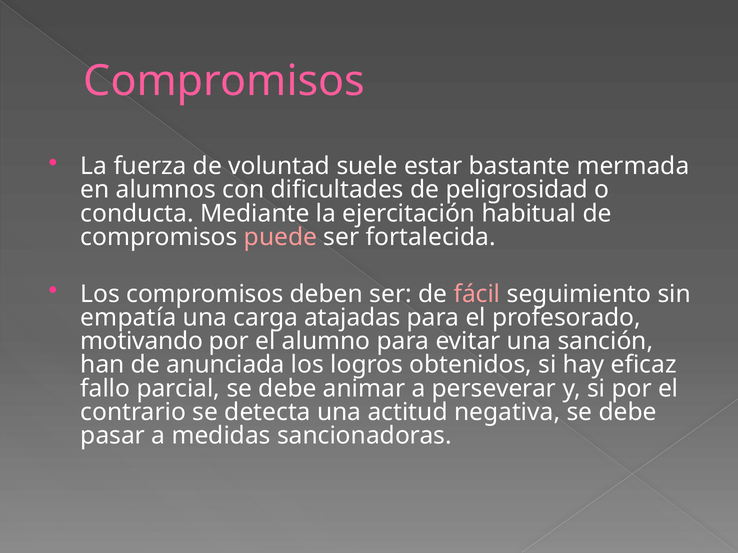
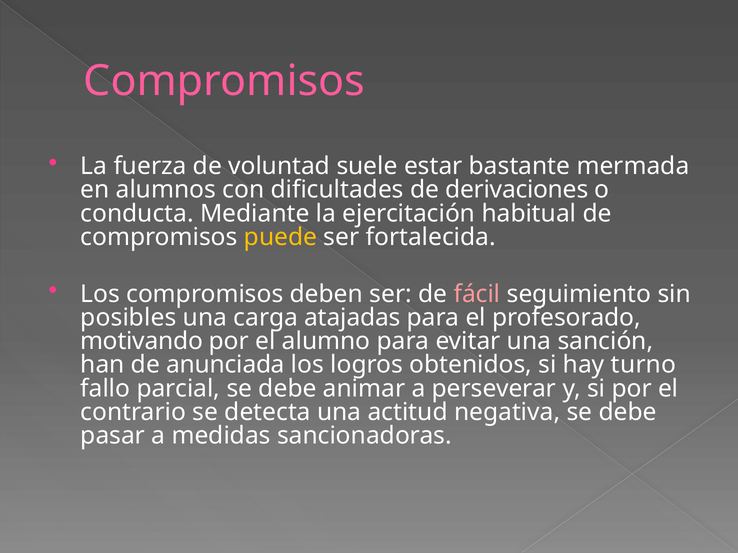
peligrosidad: peligrosidad -> derivaciones
puede colour: pink -> yellow
empatía: empatía -> posibles
eficaz: eficaz -> turno
